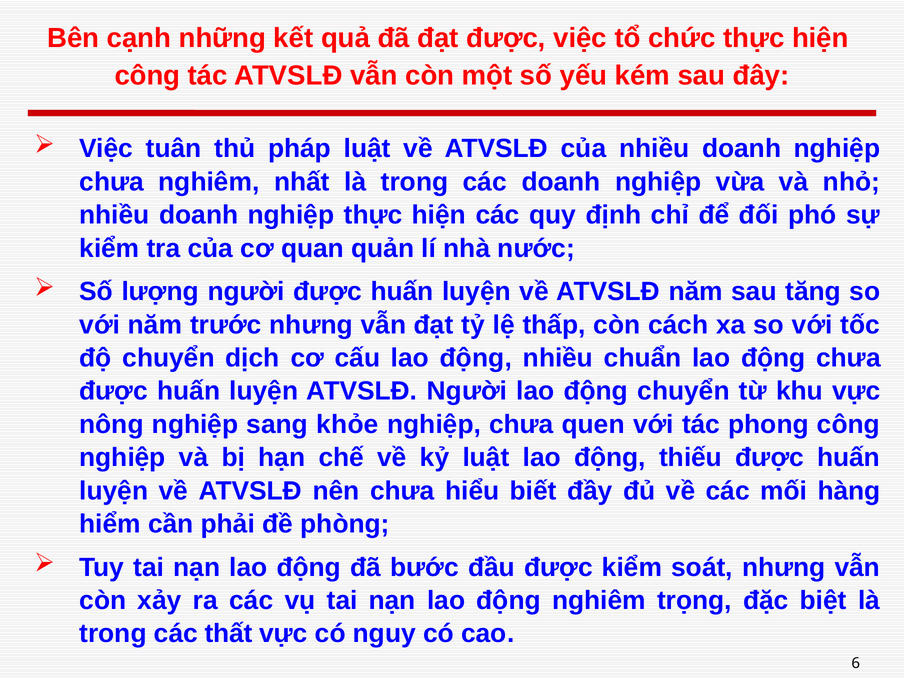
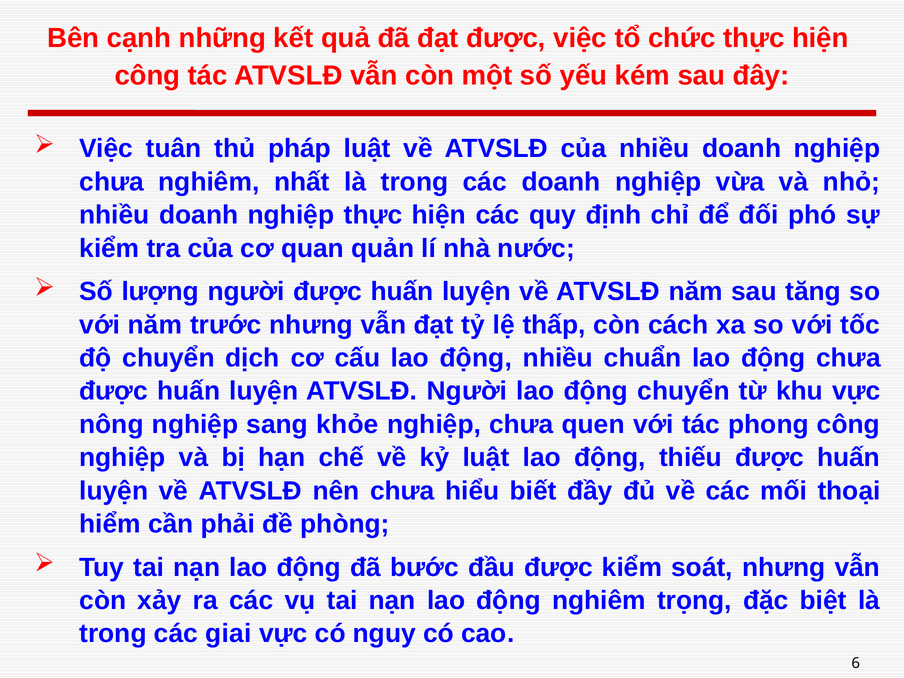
hàng: hàng -> thoại
thất: thất -> giai
